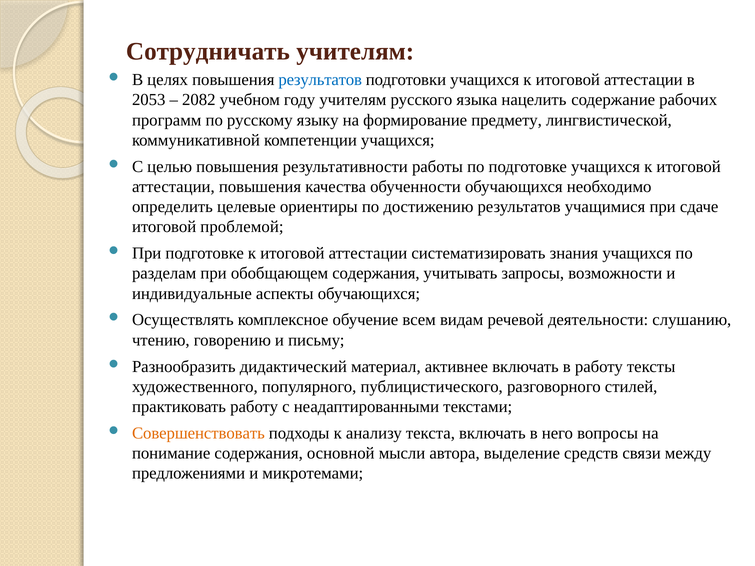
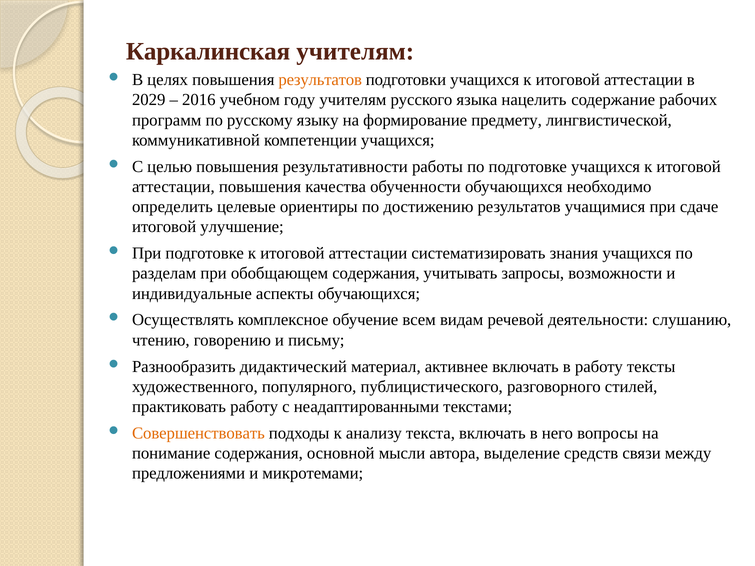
Сотрудничать: Сотрудничать -> Каркалинская
результатов at (320, 80) colour: blue -> orange
2053: 2053 -> 2029
2082: 2082 -> 2016
проблемой: проблемой -> улучшение
